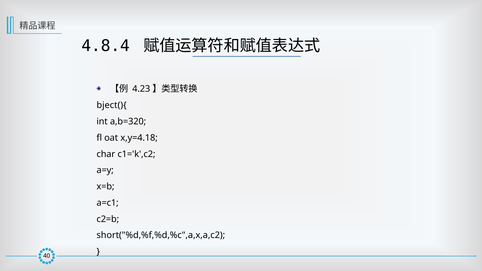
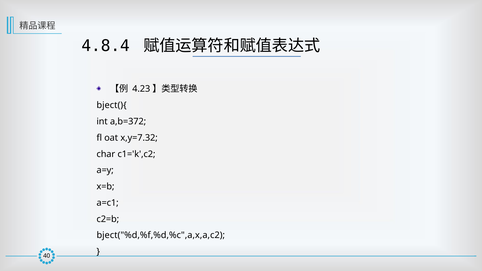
a,b=320: a,b=320 -> a,b=372
x,y=4.18: x,y=4.18 -> x,y=7.32
short("%d,%f,%d,%c",a,x,a,c2: short("%d,%f,%d,%c",a,x,a,c2 -> bject("%d,%f,%d,%c",a,x,a,c2
